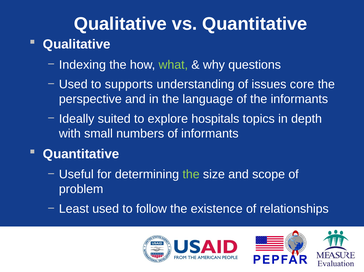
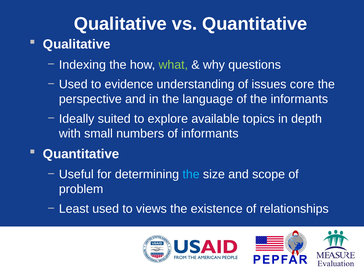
supports: supports -> evidence
hospitals: hospitals -> available
the at (191, 175) colour: light green -> light blue
follow: follow -> views
